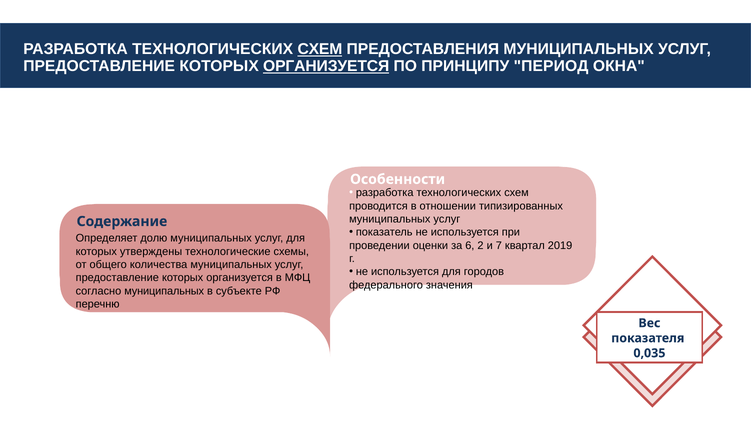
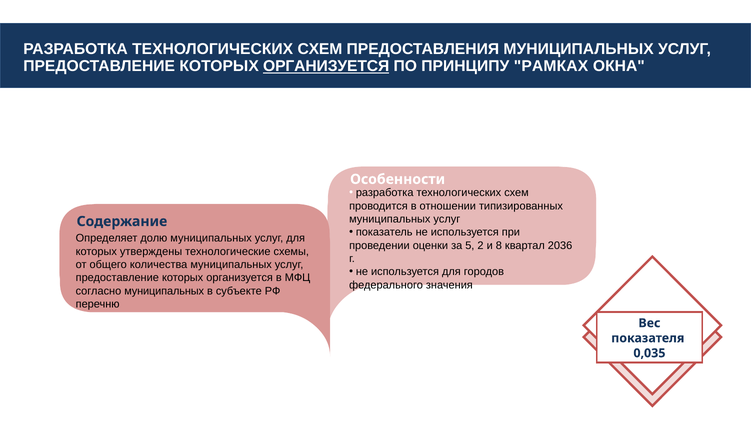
СХЕМ at (320, 49) underline: present -> none
ПЕРИОД: ПЕРИОД -> РАМКАХ
6: 6 -> 5
7: 7 -> 8
2019: 2019 -> 2036
